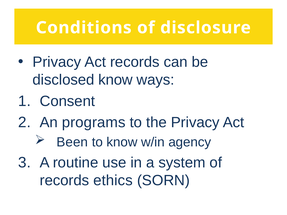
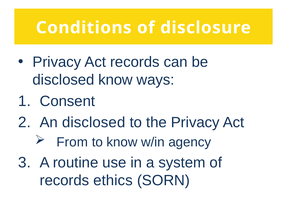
An programs: programs -> disclosed
Been: Been -> From
